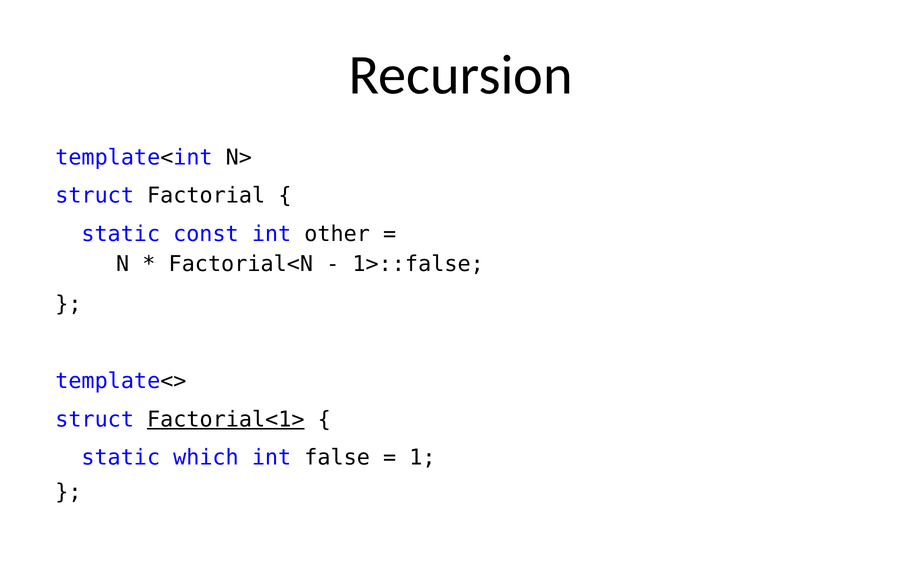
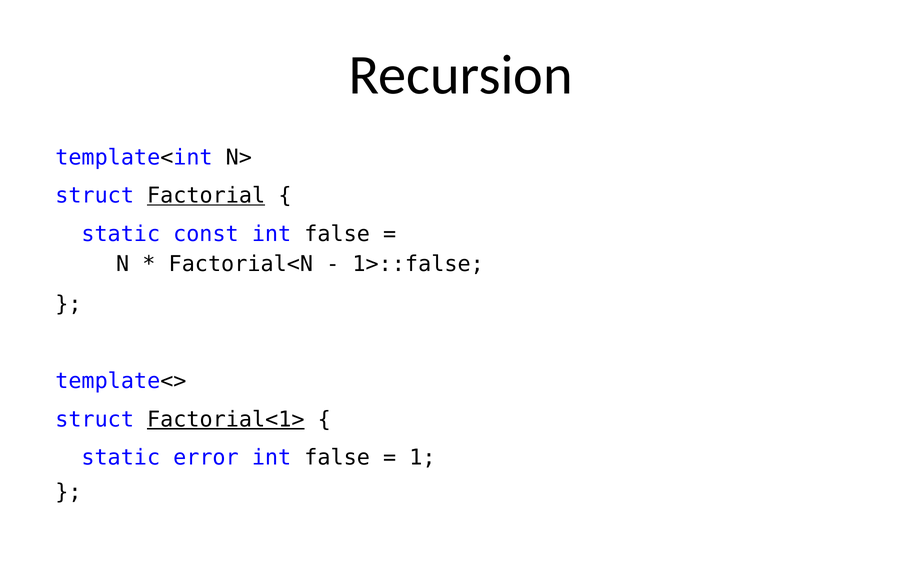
Factorial underline: none -> present
const int other: other -> false
which: which -> error
